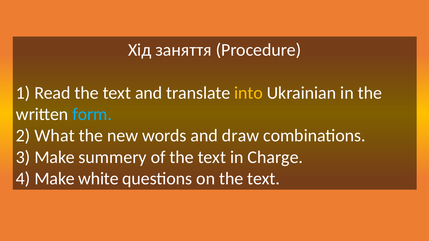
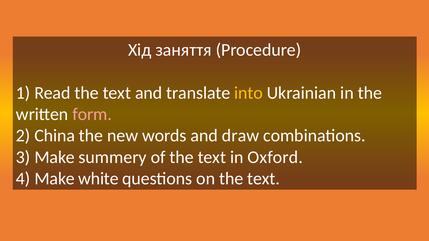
form colour: light blue -> pink
What: What -> China
Charge: Charge -> Oxford
